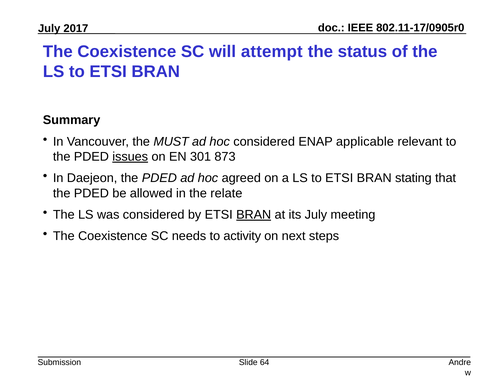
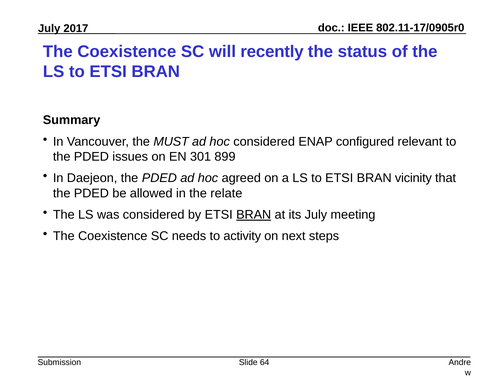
attempt: attempt -> recently
applicable: applicable -> configured
issues underline: present -> none
873: 873 -> 899
stating: stating -> vicinity
